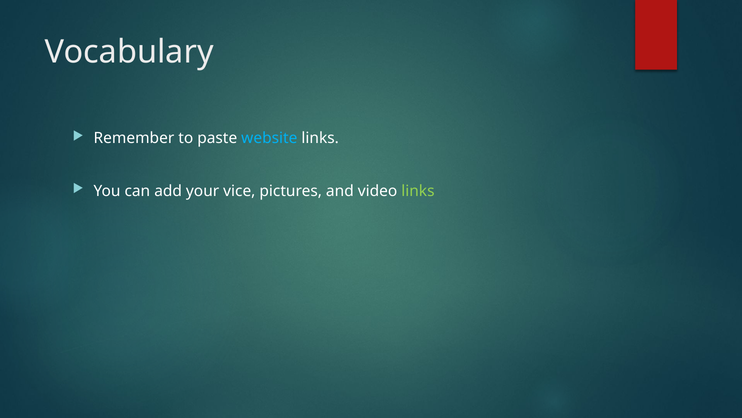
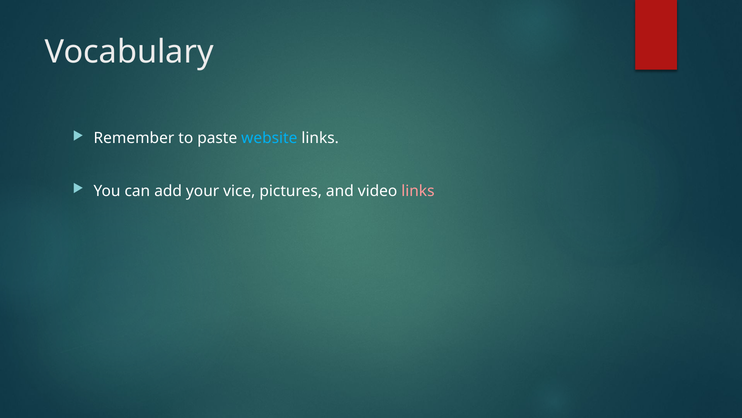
links at (418, 191) colour: light green -> pink
